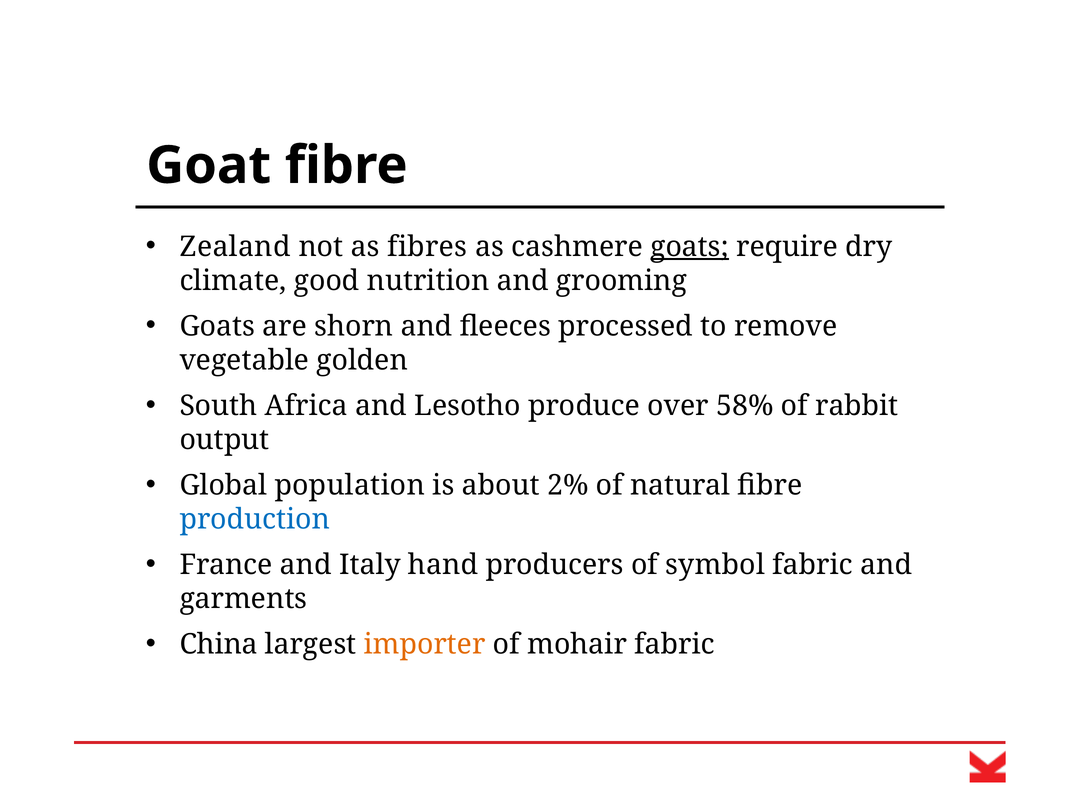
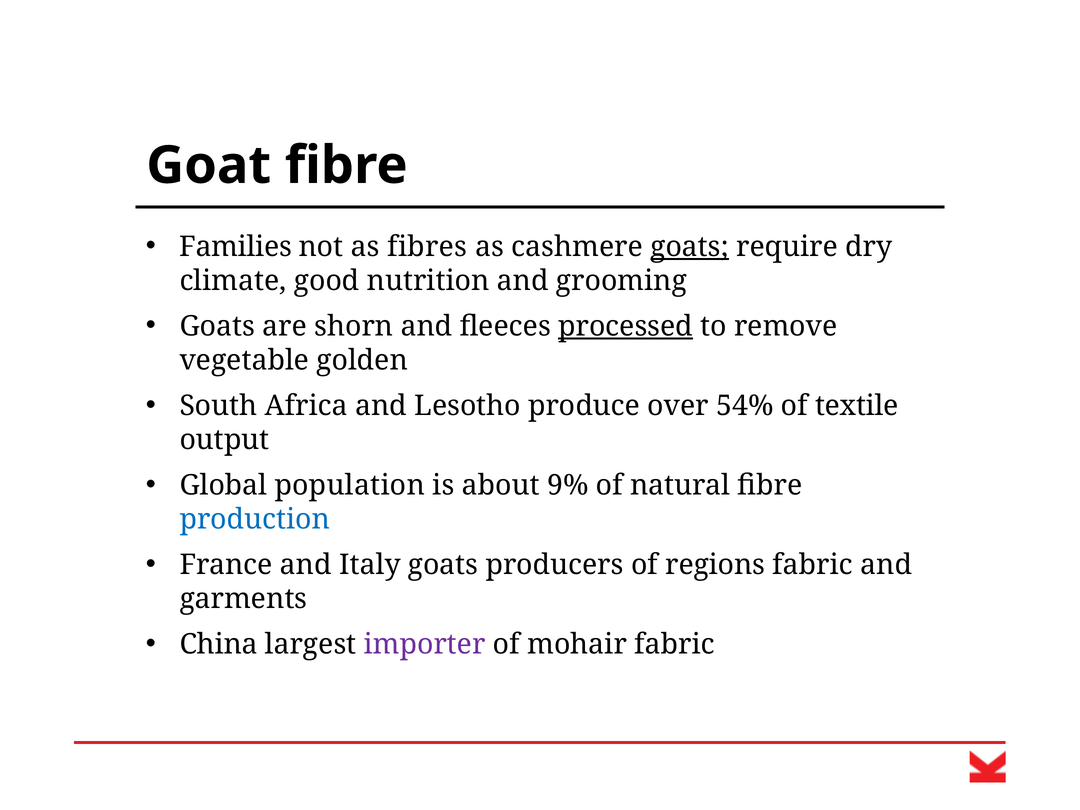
Zealand: Zealand -> Families
processed underline: none -> present
58%: 58% -> 54%
rabbit: rabbit -> textile
2%: 2% -> 9%
Italy hand: hand -> goats
symbol: symbol -> regions
importer colour: orange -> purple
